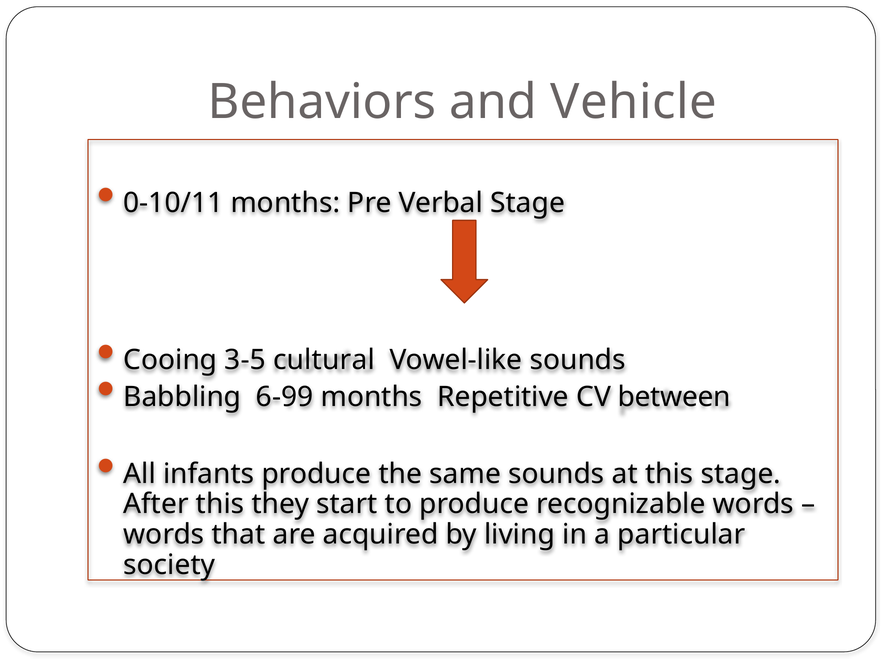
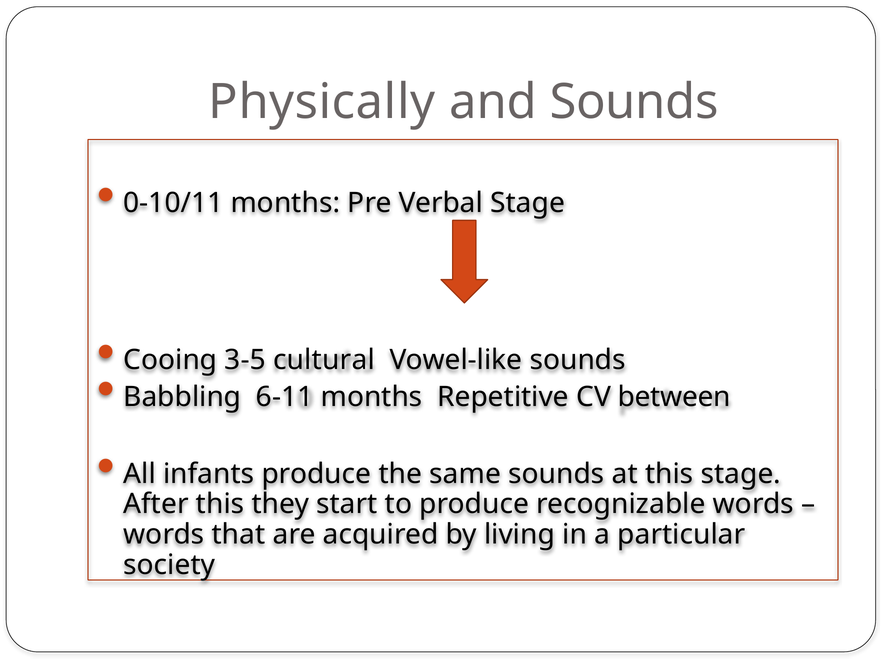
Behaviors: Behaviors -> Physically
and Vehicle: Vehicle -> Sounds
6-99: 6-99 -> 6-11
